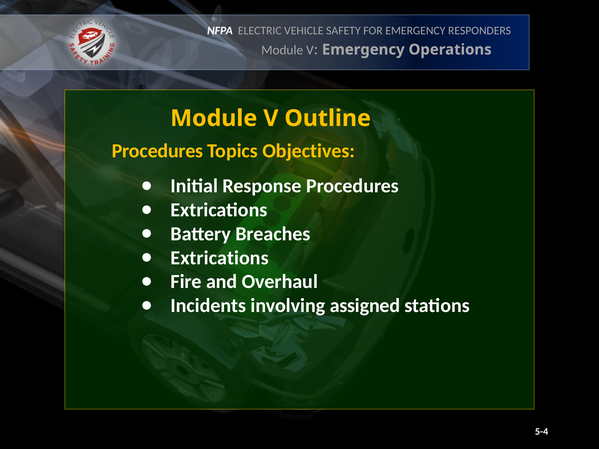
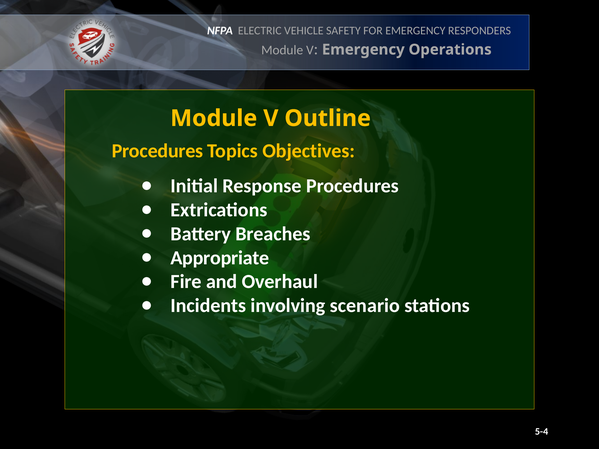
Extrications at (220, 258): Extrications -> Appropriate
assigned: assigned -> scenario
